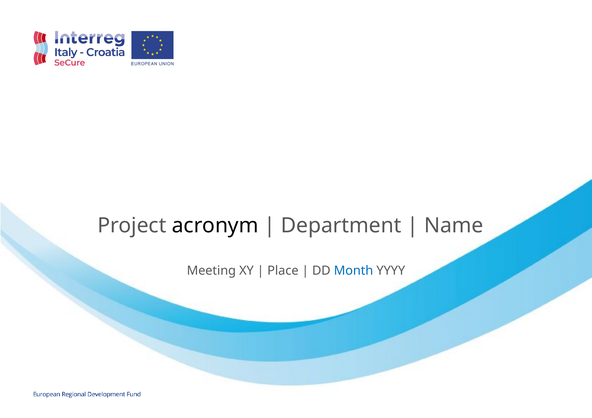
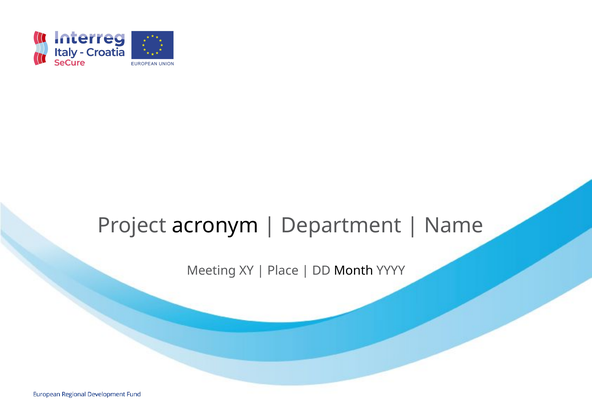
Month colour: blue -> black
